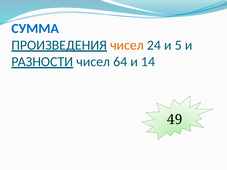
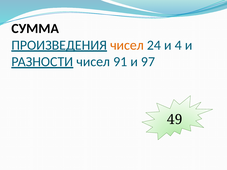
СУММА colour: blue -> black
5: 5 -> 4
64: 64 -> 91
14: 14 -> 97
